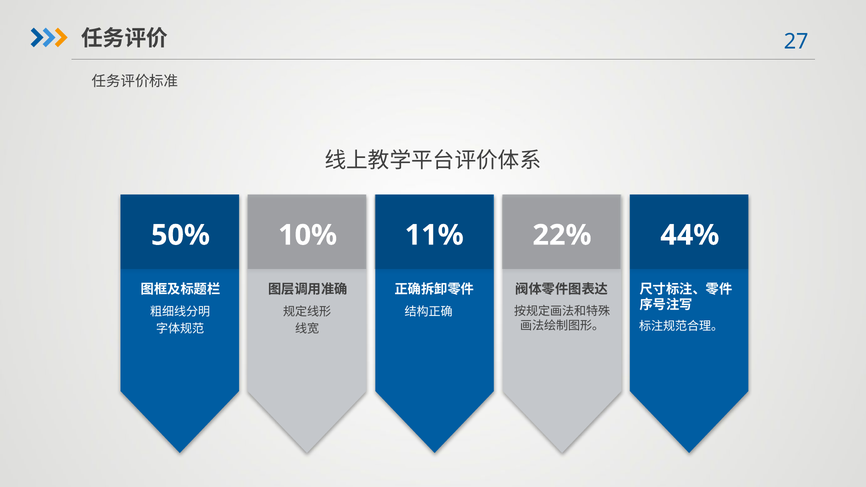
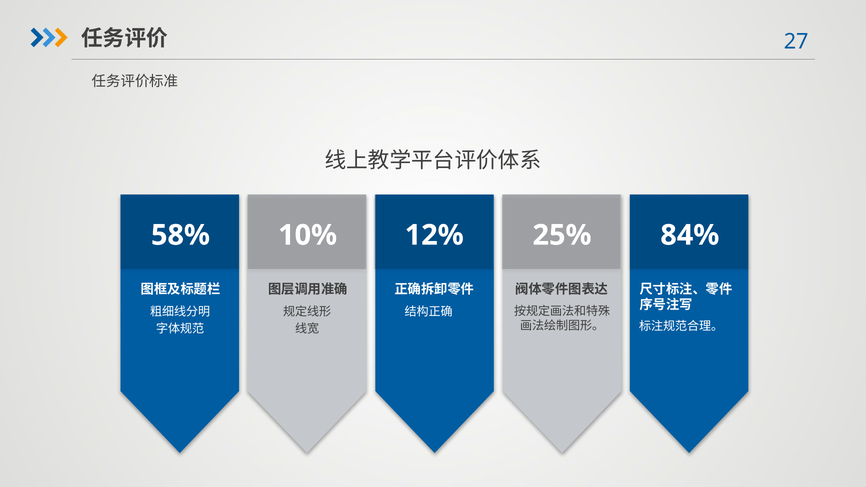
50%: 50% -> 58%
11%: 11% -> 12%
22%: 22% -> 25%
44%: 44% -> 84%
